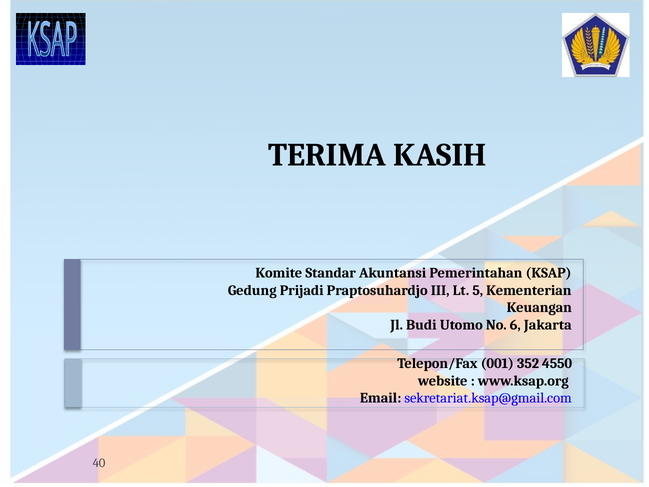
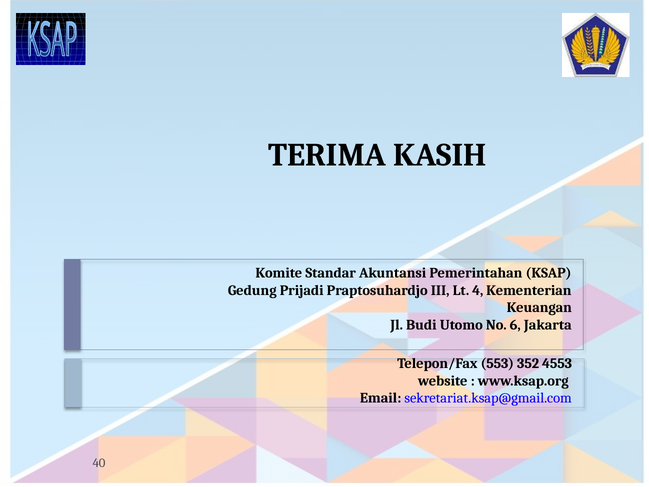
5: 5 -> 4
001: 001 -> 553
4550: 4550 -> 4553
